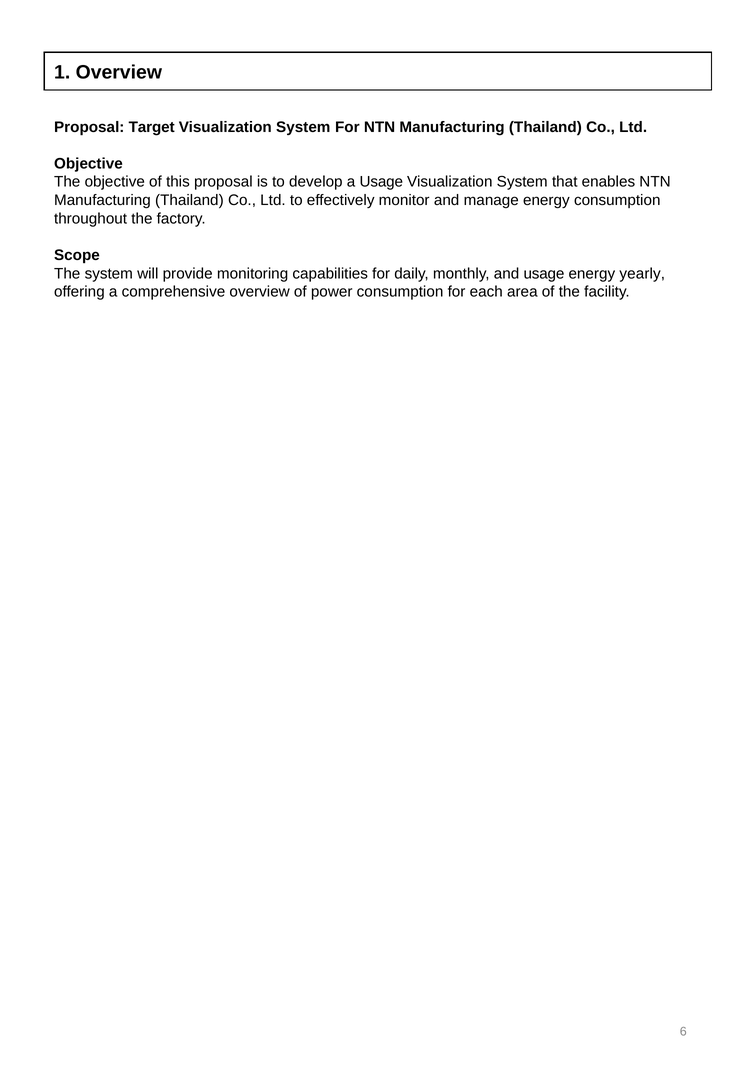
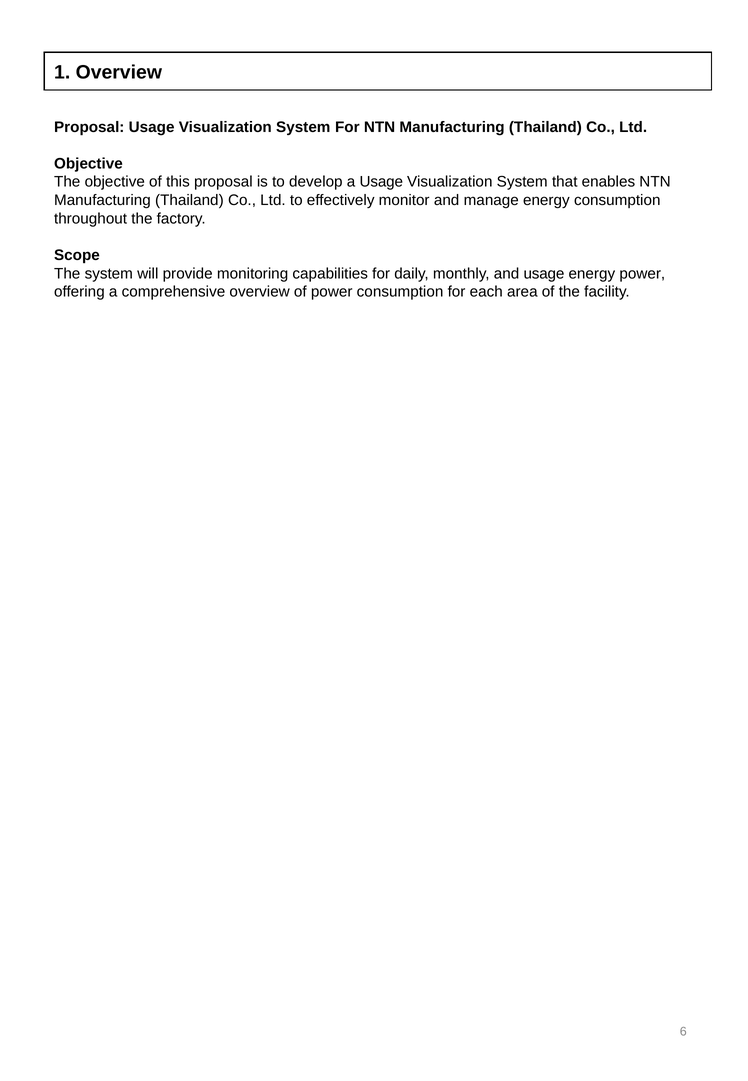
Proposal Target: Target -> Usage
energy yearly: yearly -> power
